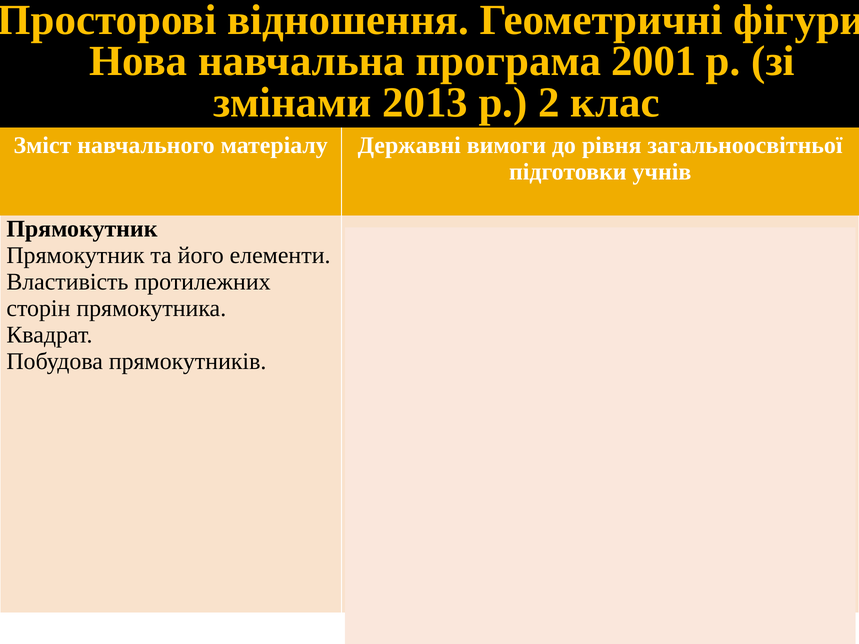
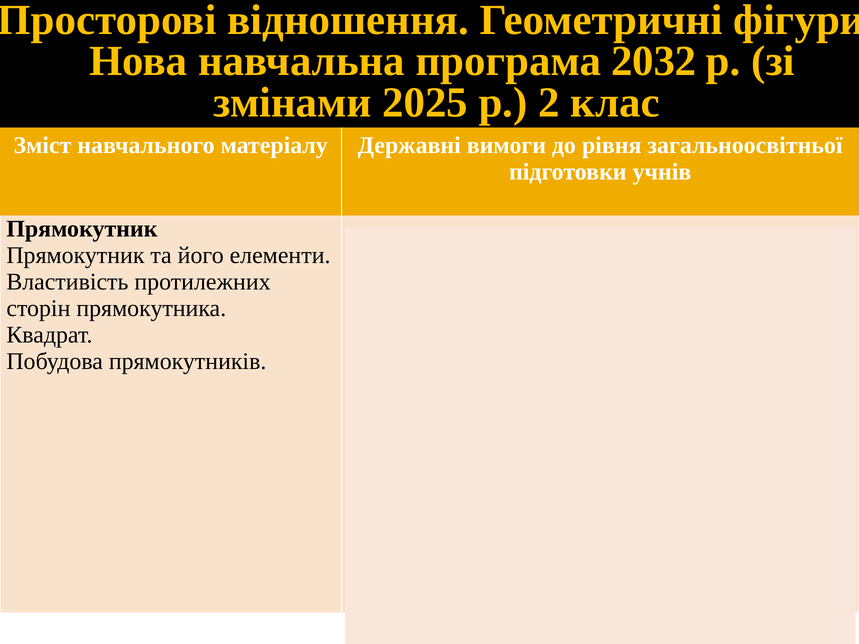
2001: 2001 -> 2032
2013: 2013 -> 2025
